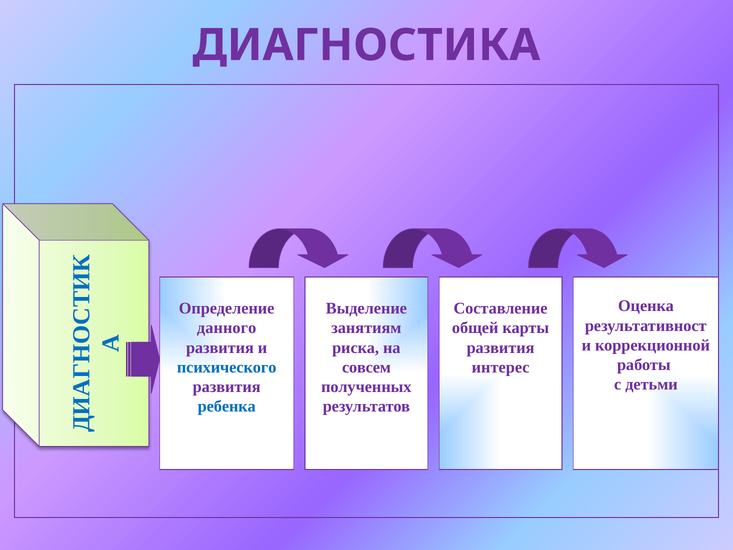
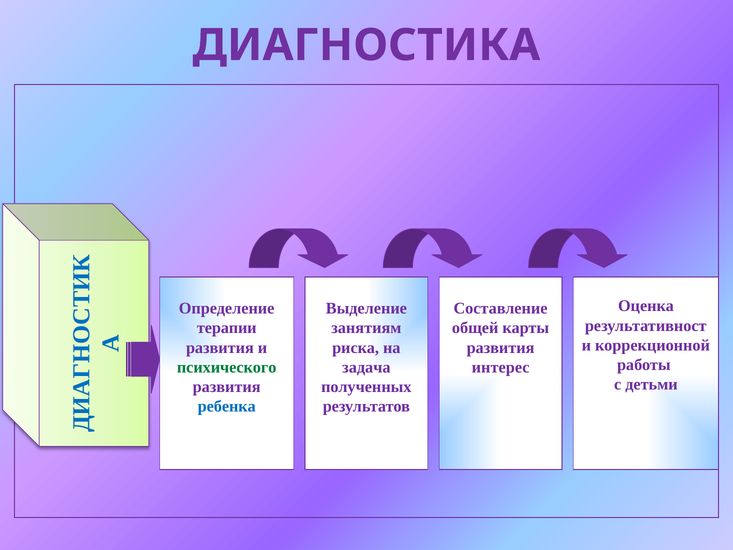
данного: данного -> терапии
психического colour: blue -> green
совсем: совсем -> задача
